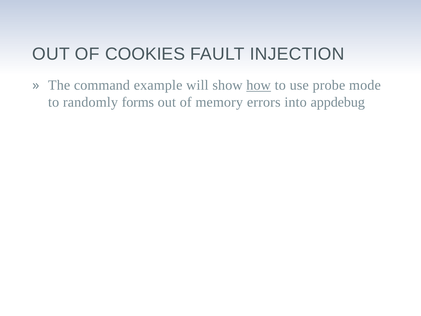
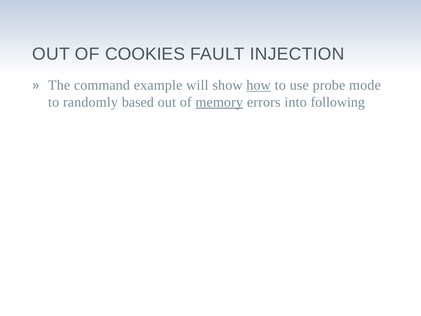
forms: forms -> based
memory underline: none -> present
appdebug: appdebug -> following
